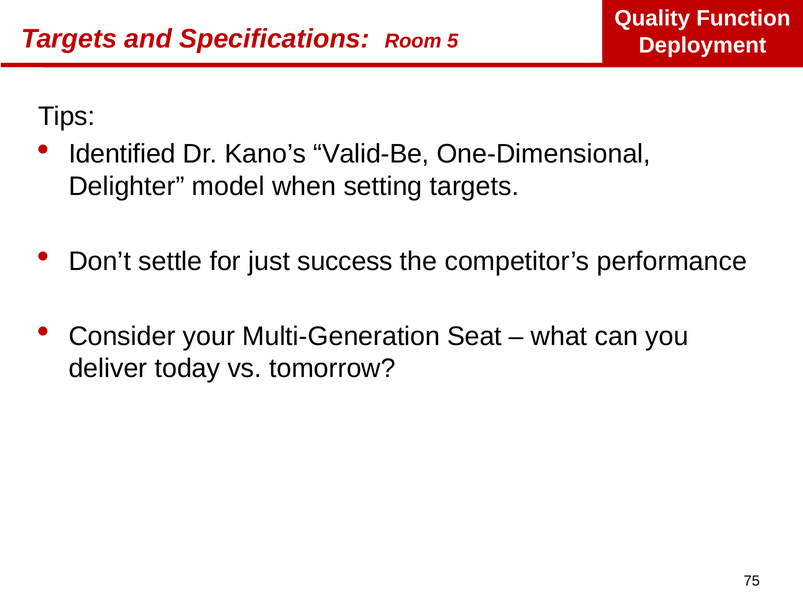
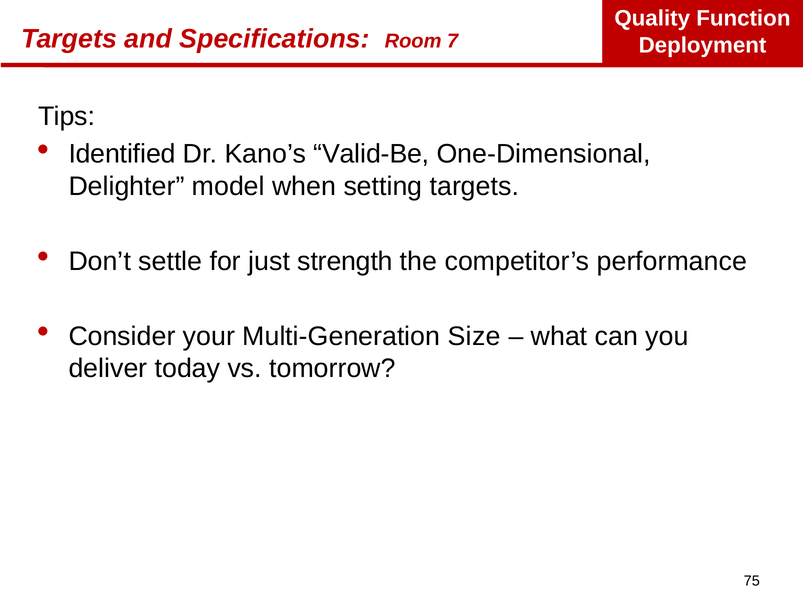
5: 5 -> 7
success: success -> strength
Seat: Seat -> Size
